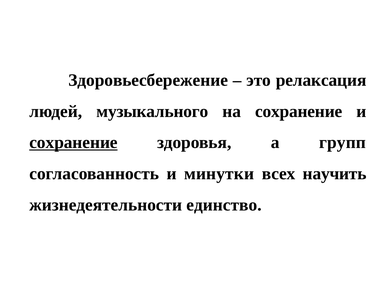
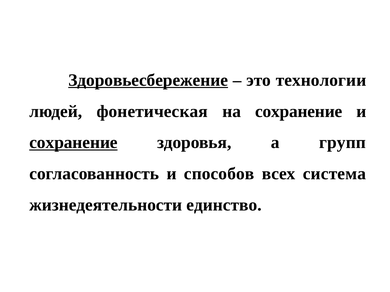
Здоровьесбережение underline: none -> present
релаксация: релаксация -> технологии
музыкального: музыкального -> фонетическая
минутки: минутки -> способов
научить: научить -> система
